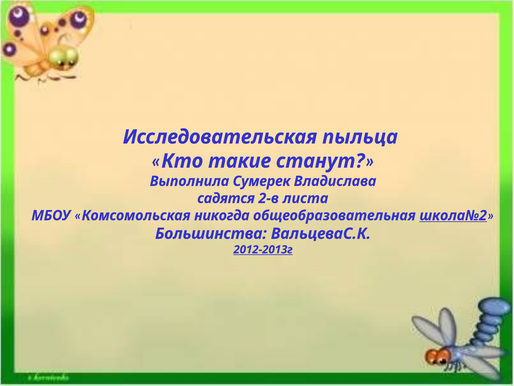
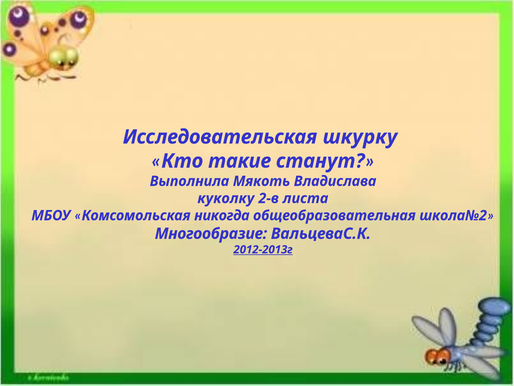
пыльца: пыльца -> шкурку
Сумерек: Сумерек -> Мякоть
садятся: садятся -> куколку
школа№2 underline: present -> none
Большинства: Большинства -> Многообразие
